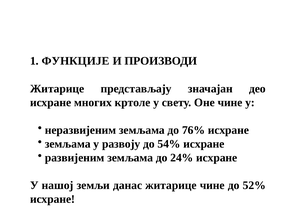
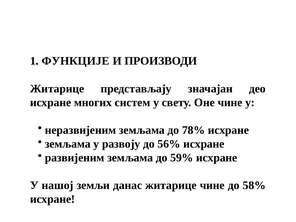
кртоле: кртоле -> систем
76%: 76% -> 78%
54%: 54% -> 56%
24%: 24% -> 59%
52%: 52% -> 58%
